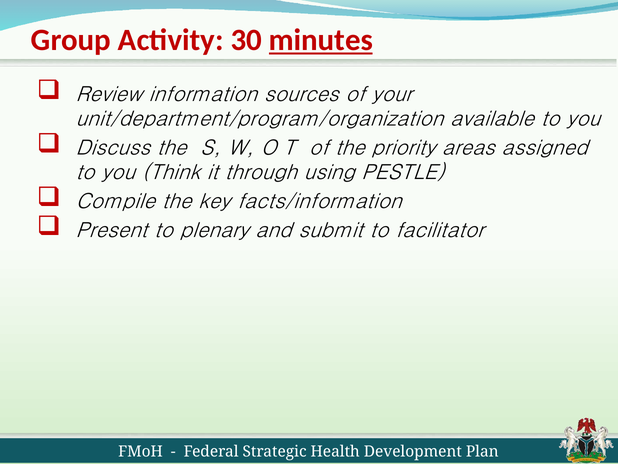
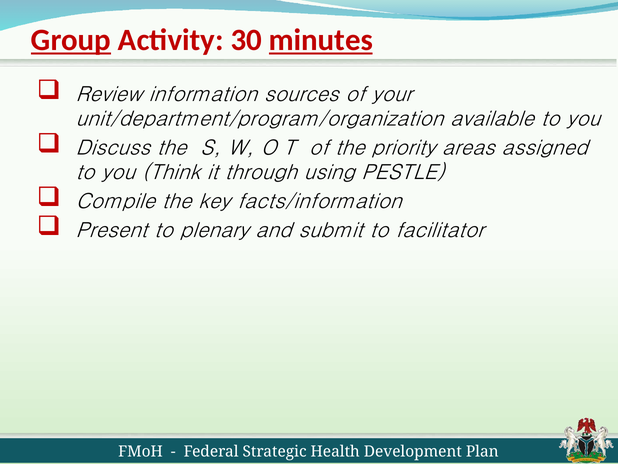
Group underline: none -> present
